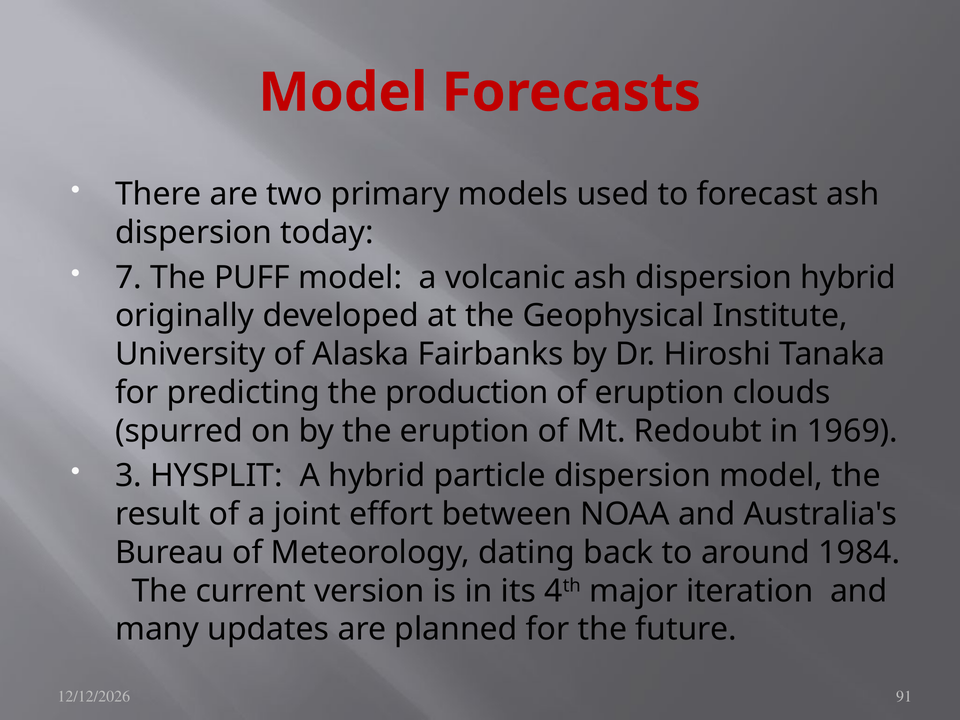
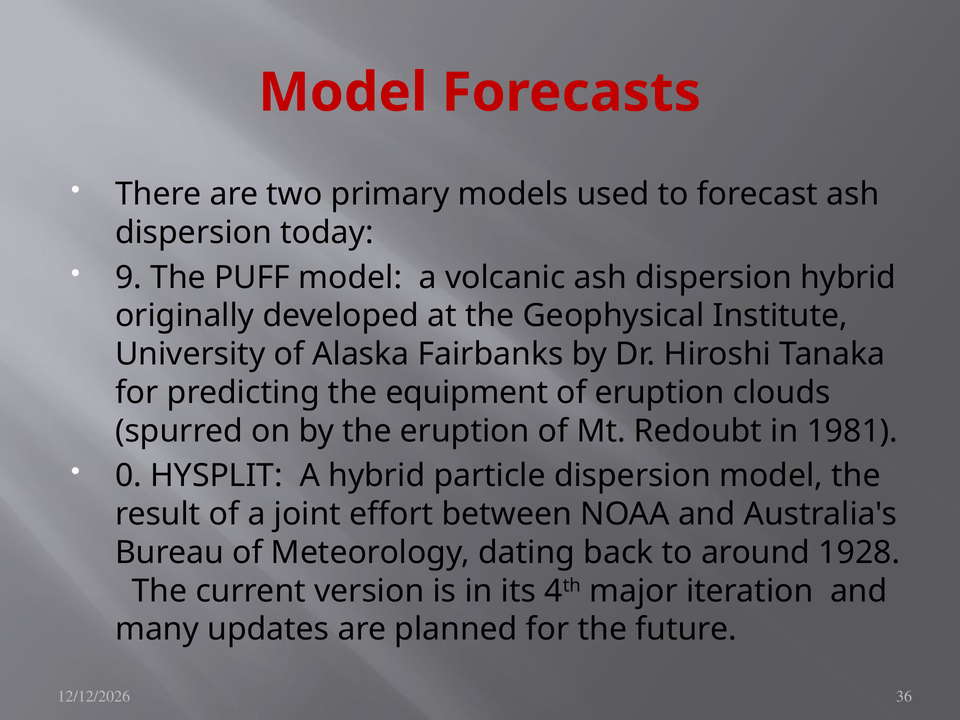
7: 7 -> 9
production: production -> equipment
1969: 1969 -> 1981
3: 3 -> 0
1984: 1984 -> 1928
91: 91 -> 36
